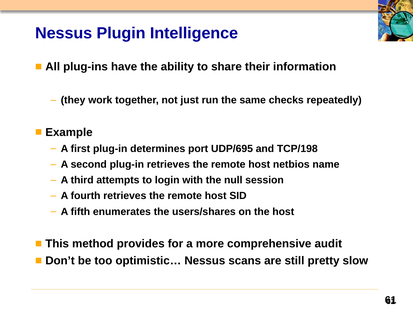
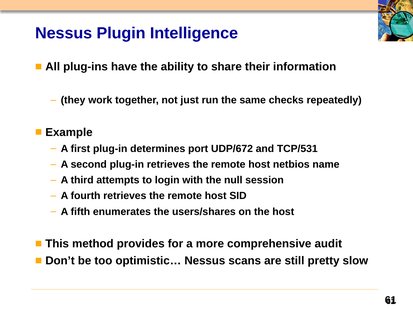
UDP/695: UDP/695 -> UDP/672
TCP/198: TCP/198 -> TCP/531
